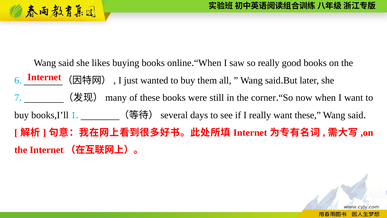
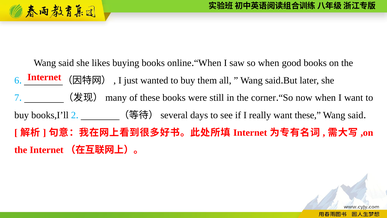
so really: really -> when
1: 1 -> 2
